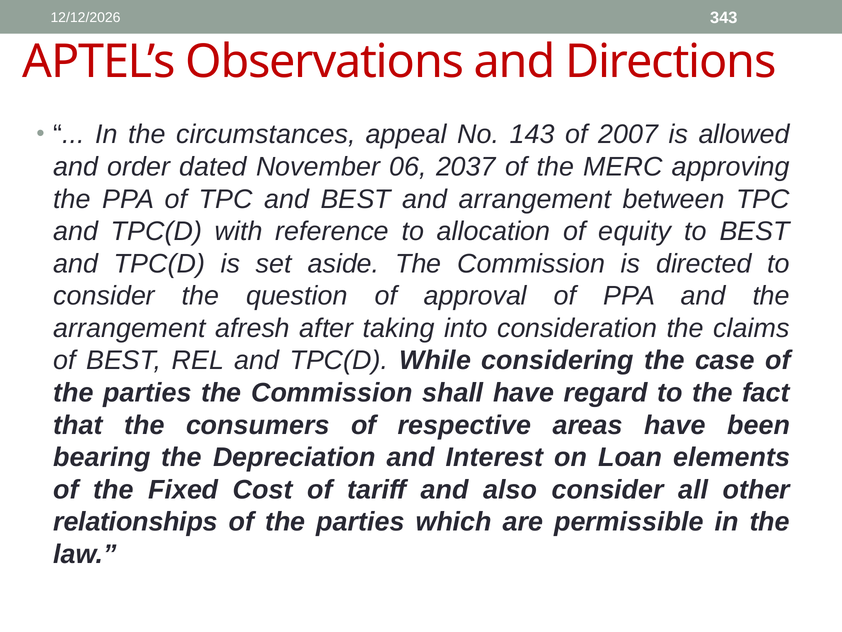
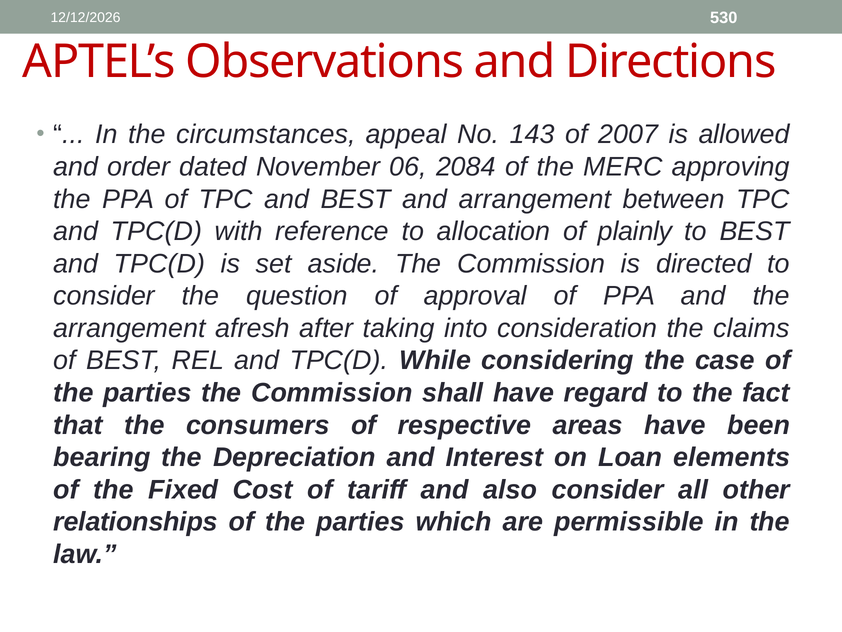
343: 343 -> 530
2037: 2037 -> 2084
equity: equity -> plainly
